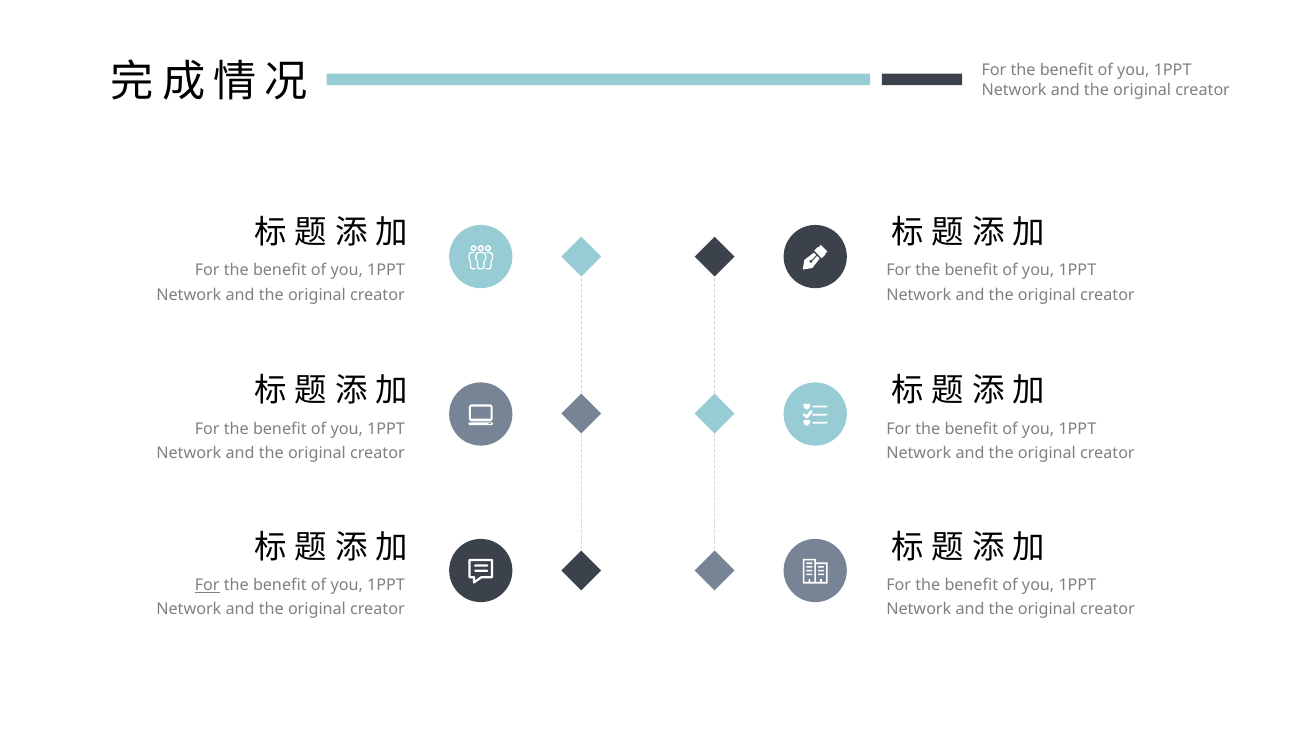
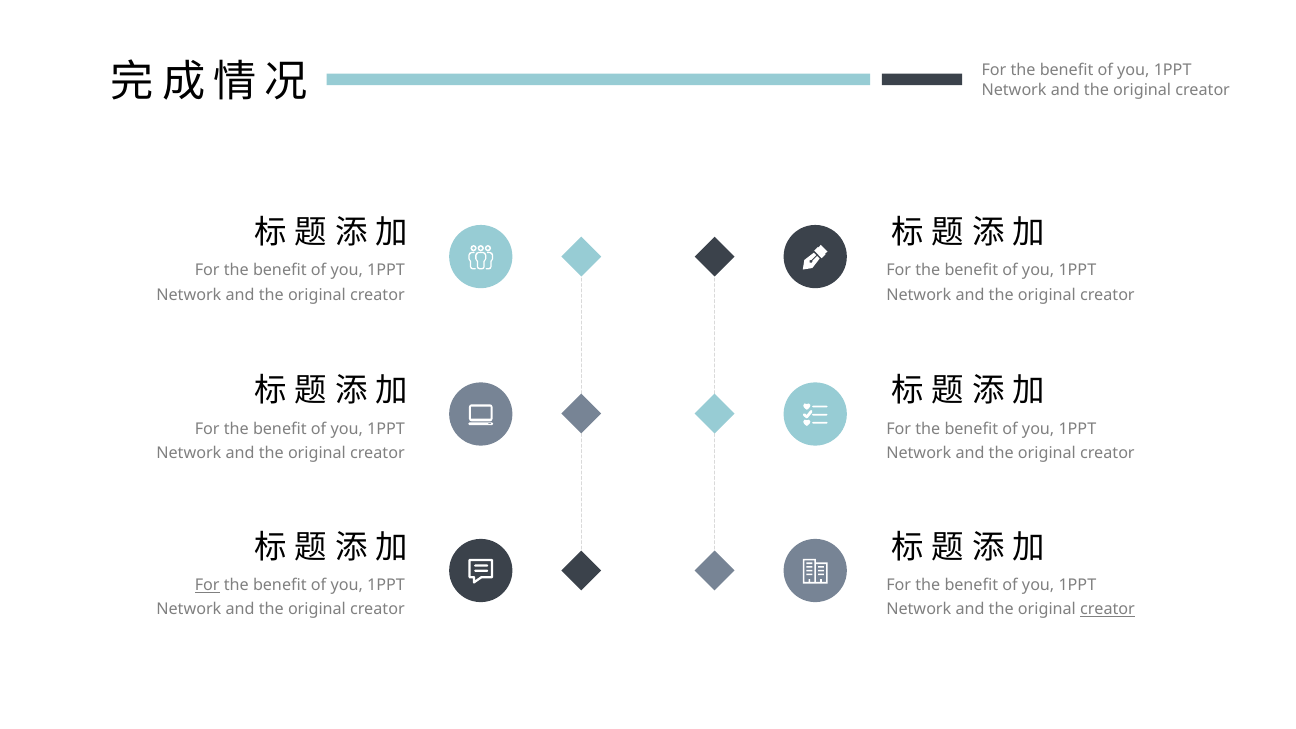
creator at (1107, 610) underline: none -> present
